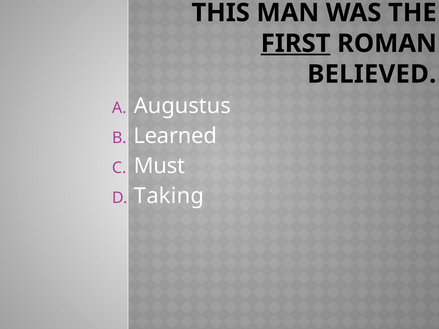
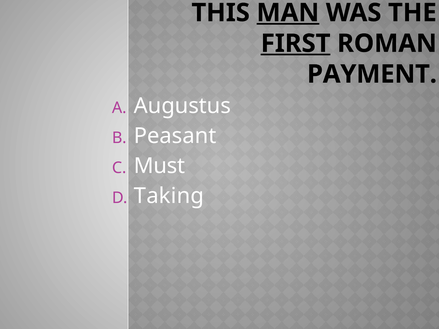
MAN underline: none -> present
BELIEVED: BELIEVED -> PAYMENT
Learned: Learned -> Peasant
